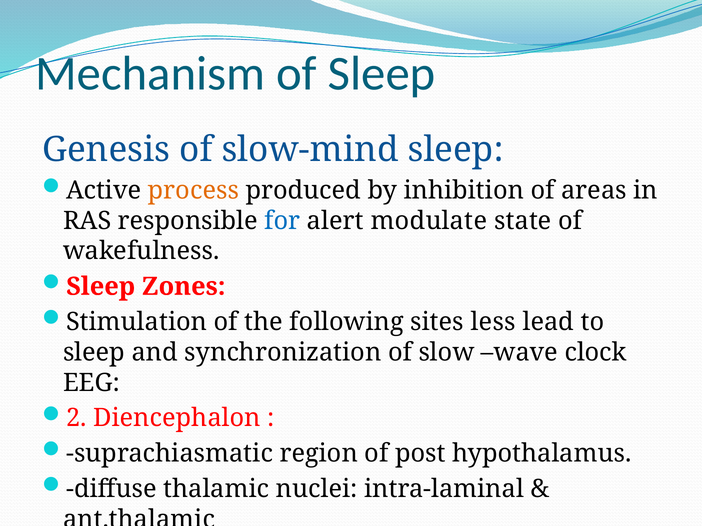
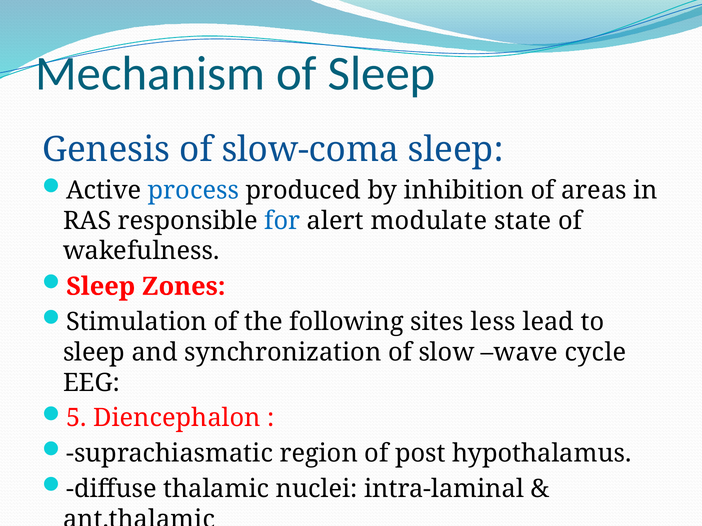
slow-mind: slow-mind -> slow-coma
process colour: orange -> blue
clock: clock -> cycle
2: 2 -> 5
